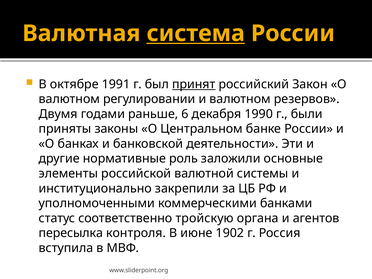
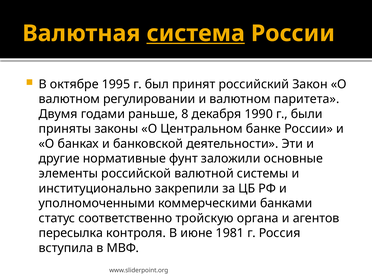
1991: 1991 -> 1995
принят underline: present -> none
резервов: резервов -> паритета
6: 6 -> 8
роль: роль -> фунт
1902: 1902 -> 1981
